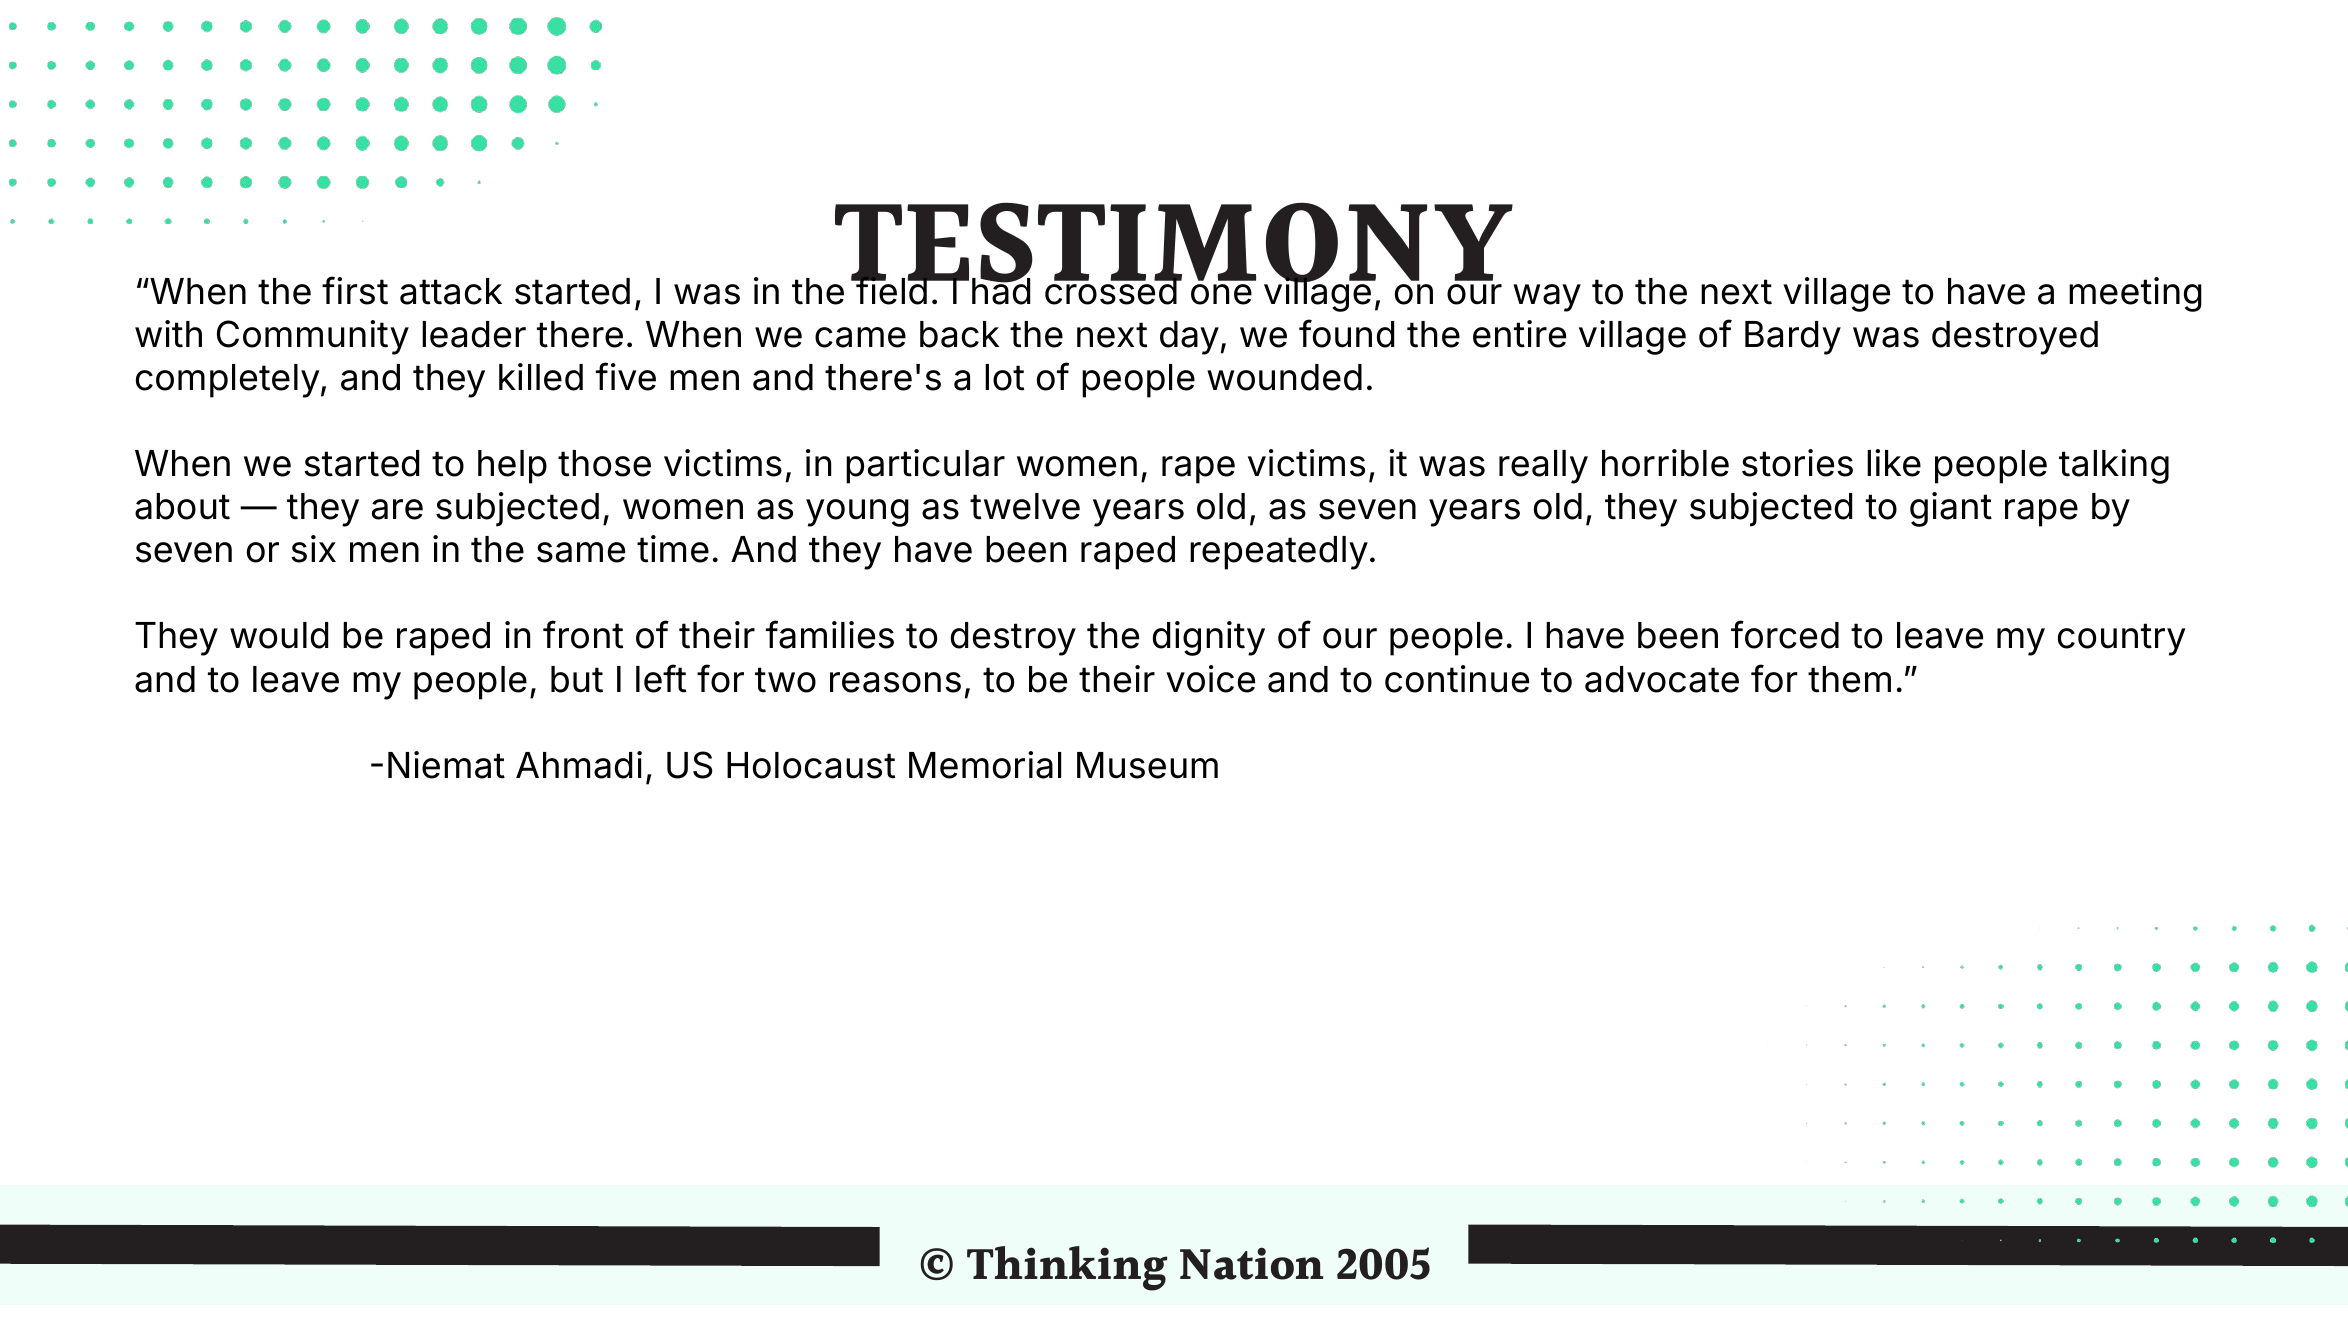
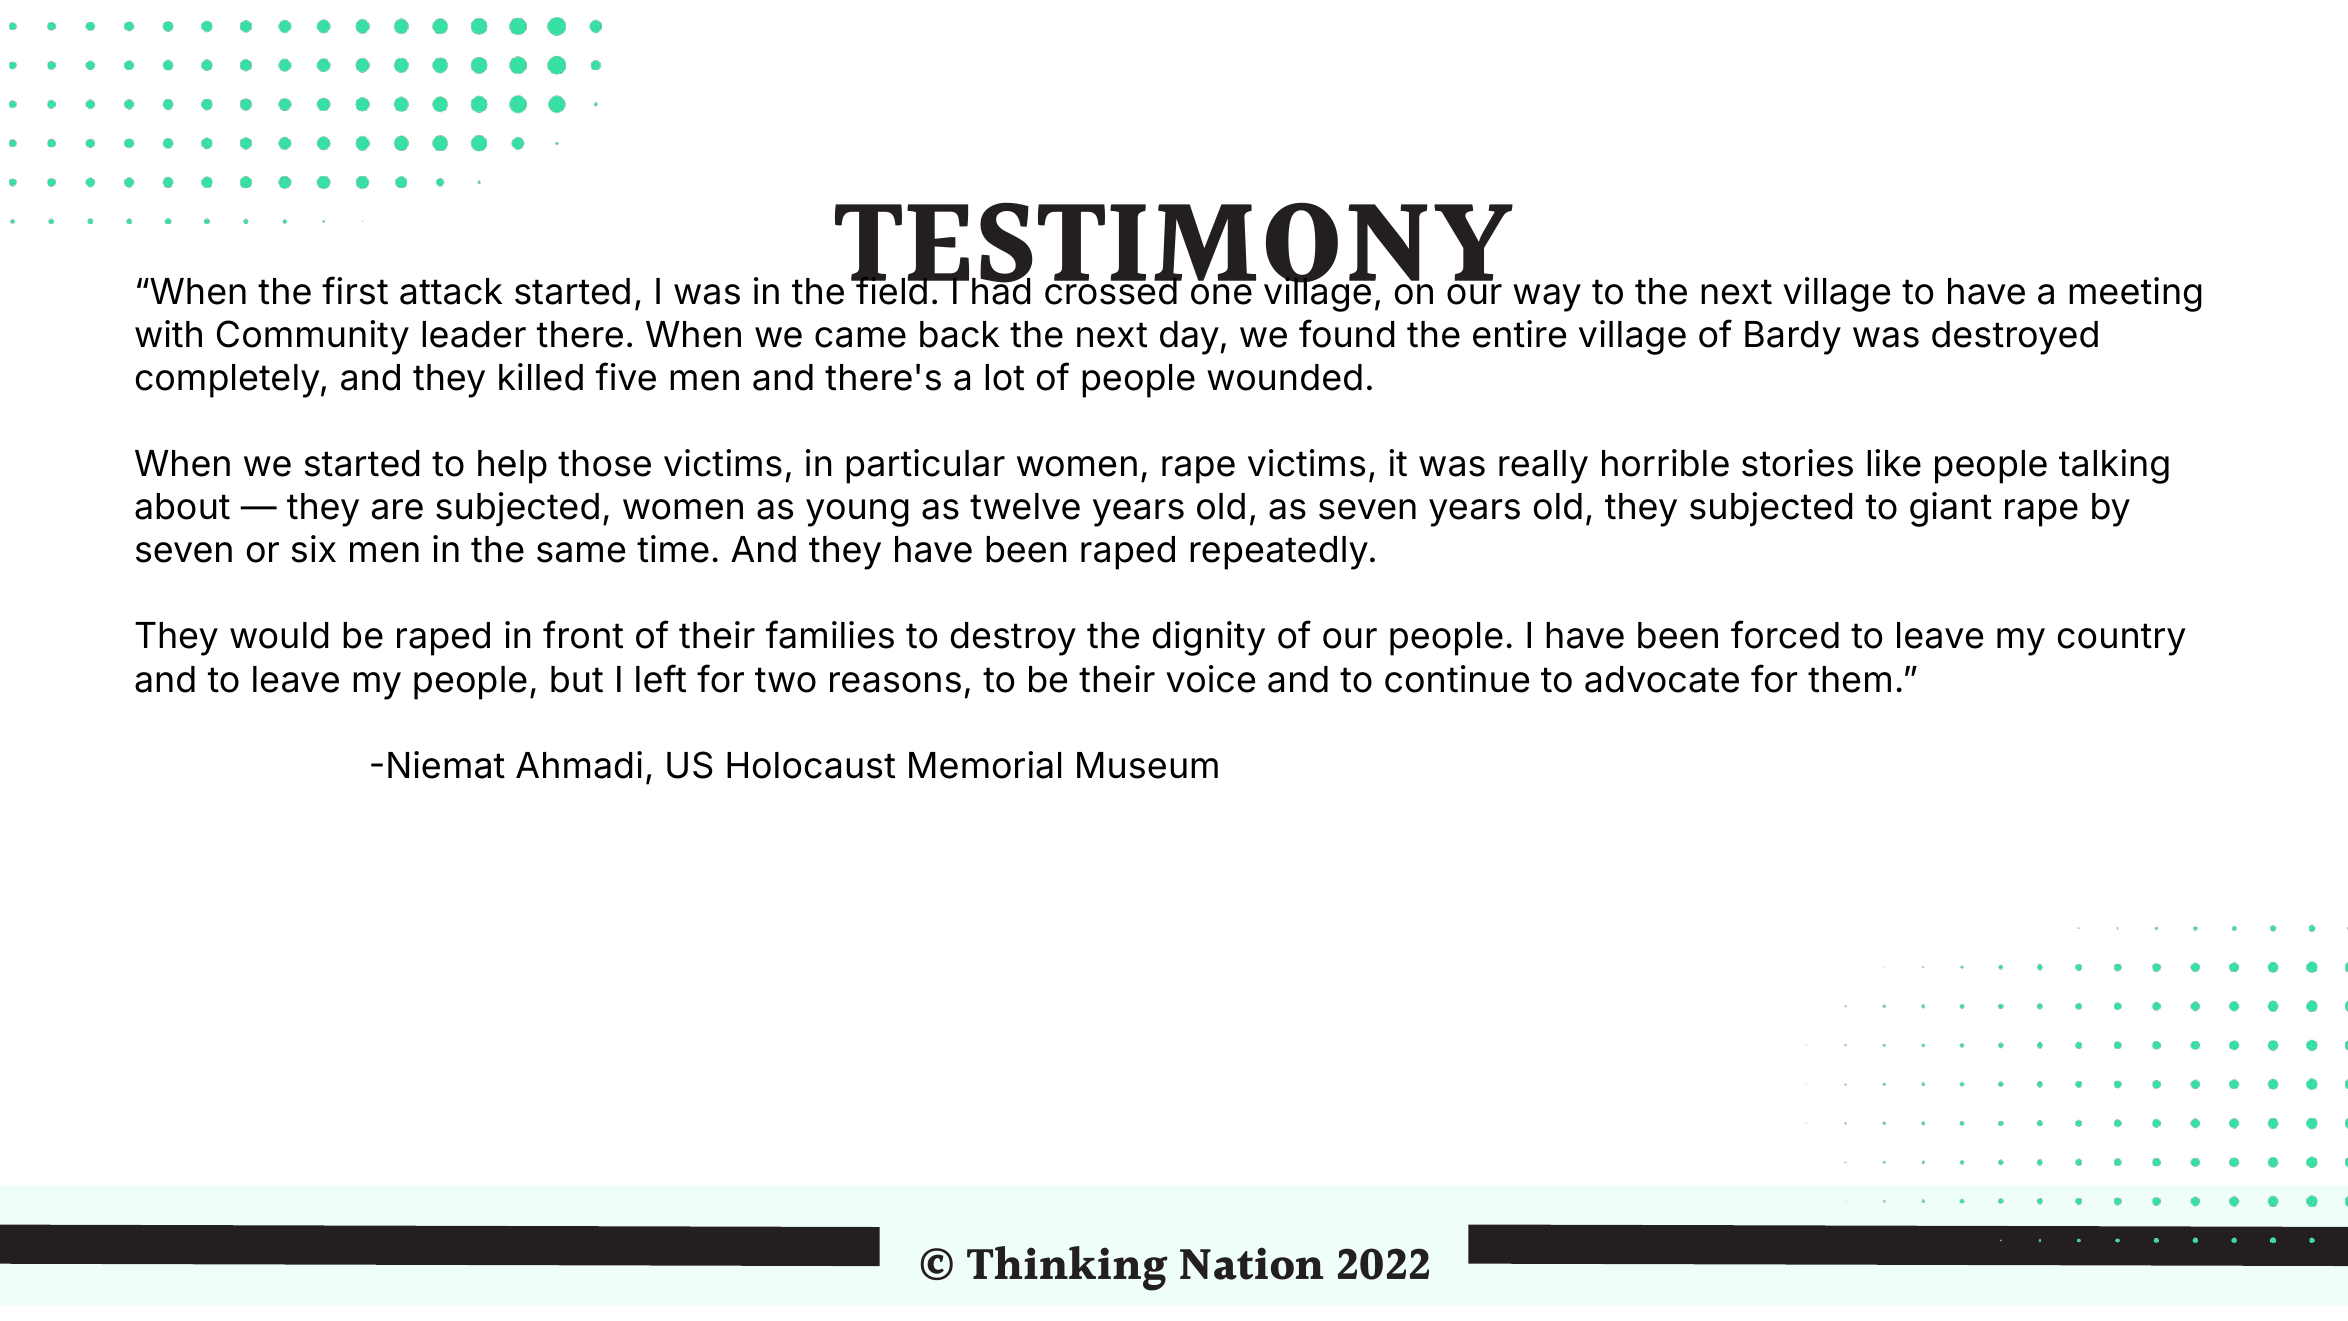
2005: 2005 -> 2022
